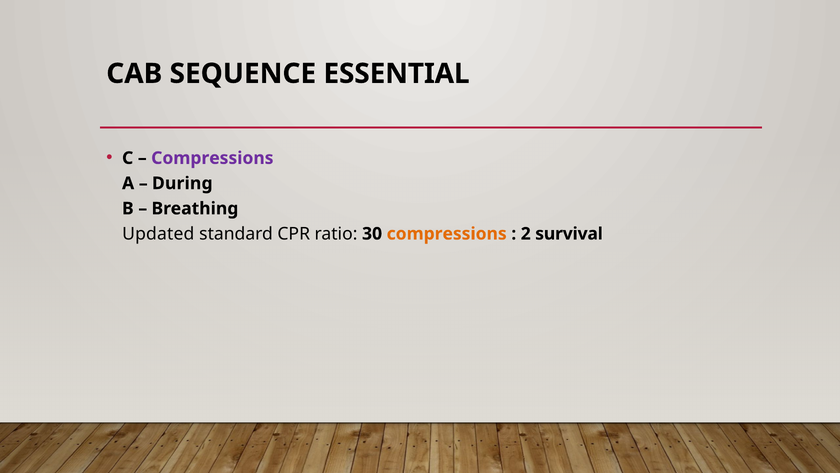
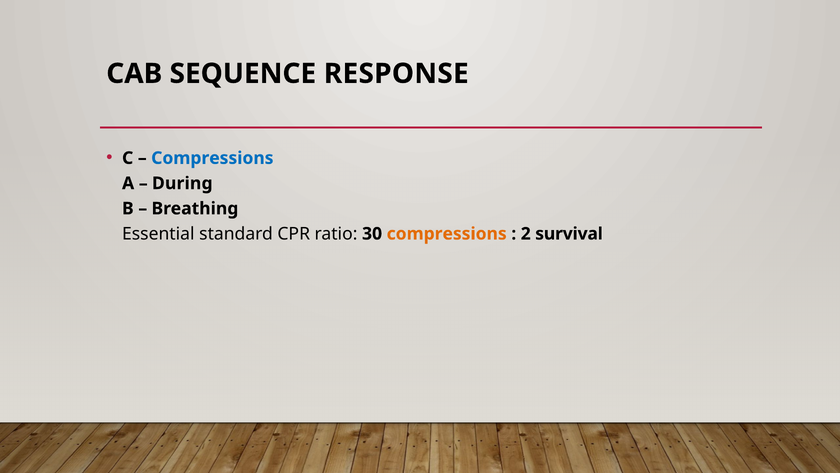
ESSENTIAL: ESSENTIAL -> RESPONSE
Compressions at (212, 158) colour: purple -> blue
Updated: Updated -> Essential
